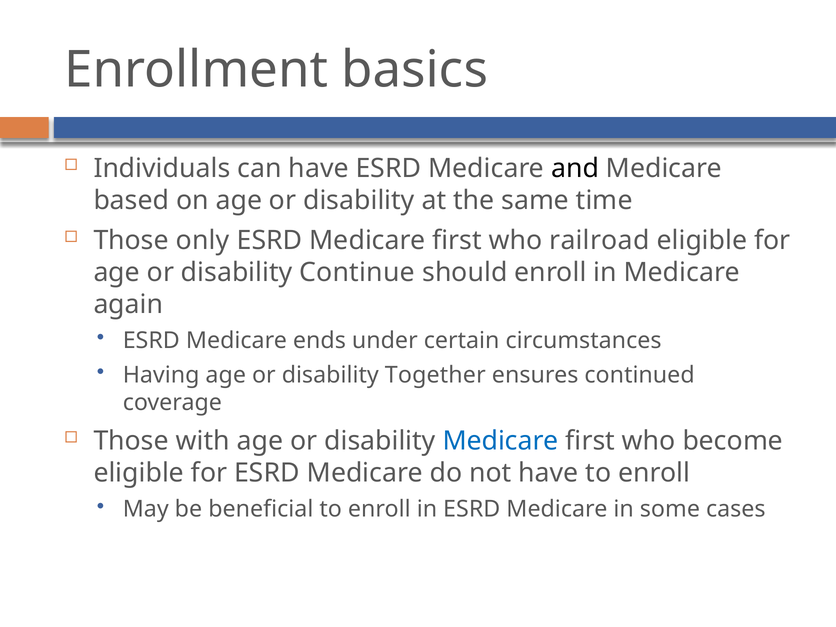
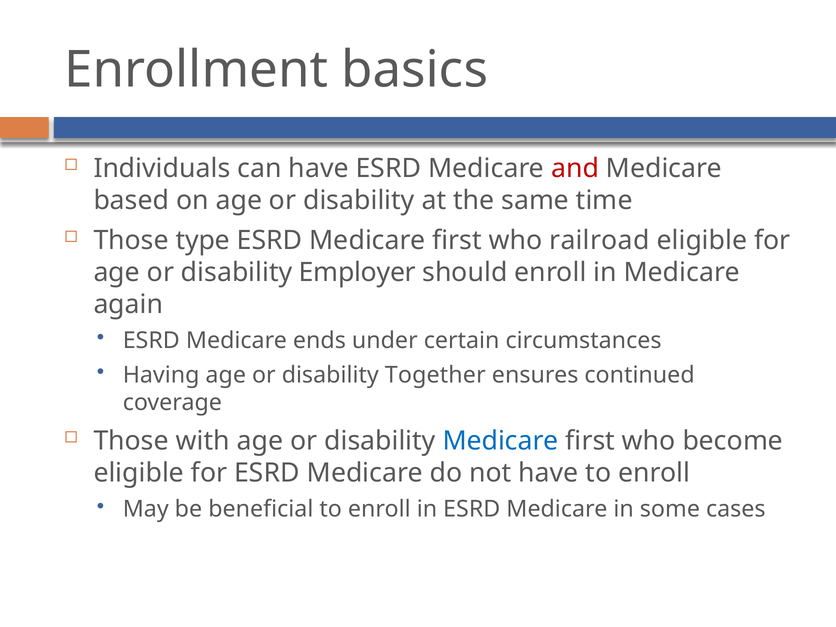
and colour: black -> red
only: only -> type
Continue: Continue -> Employer
